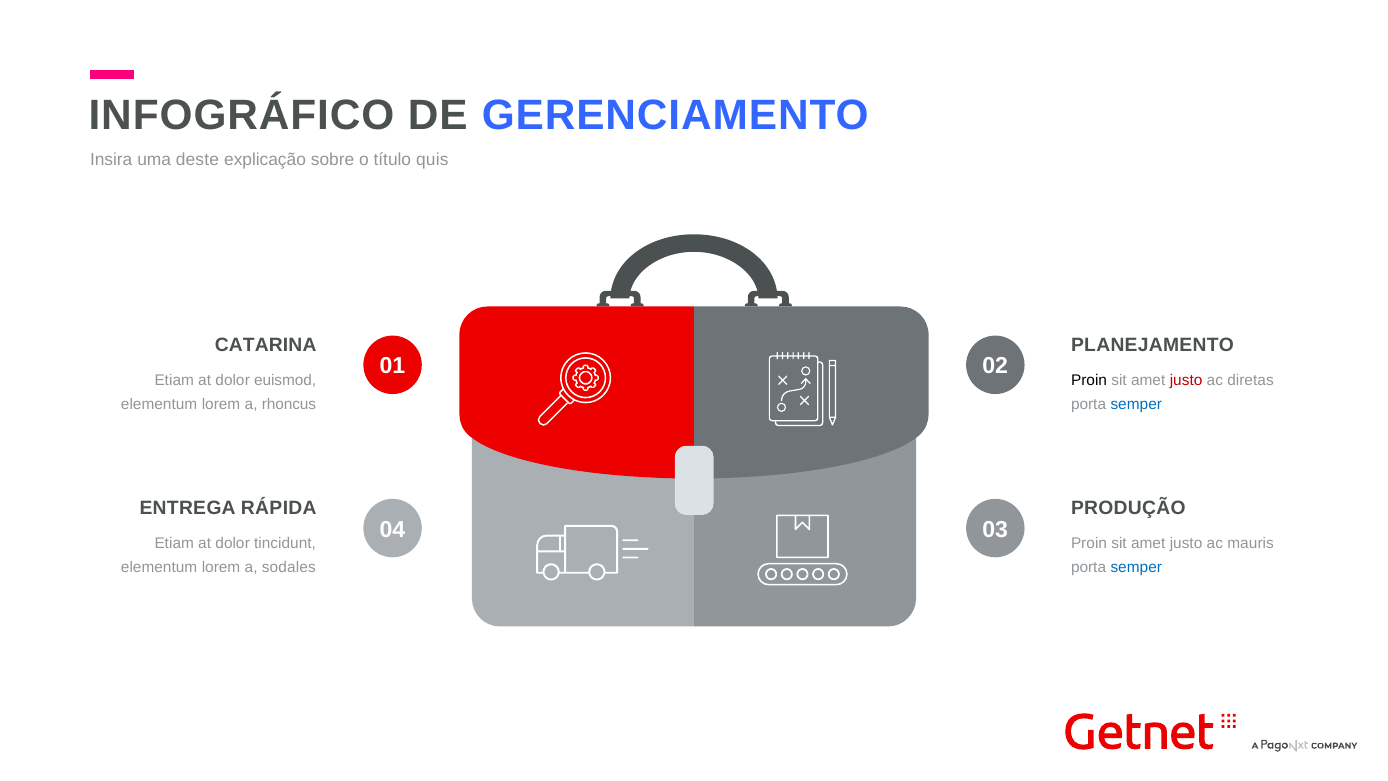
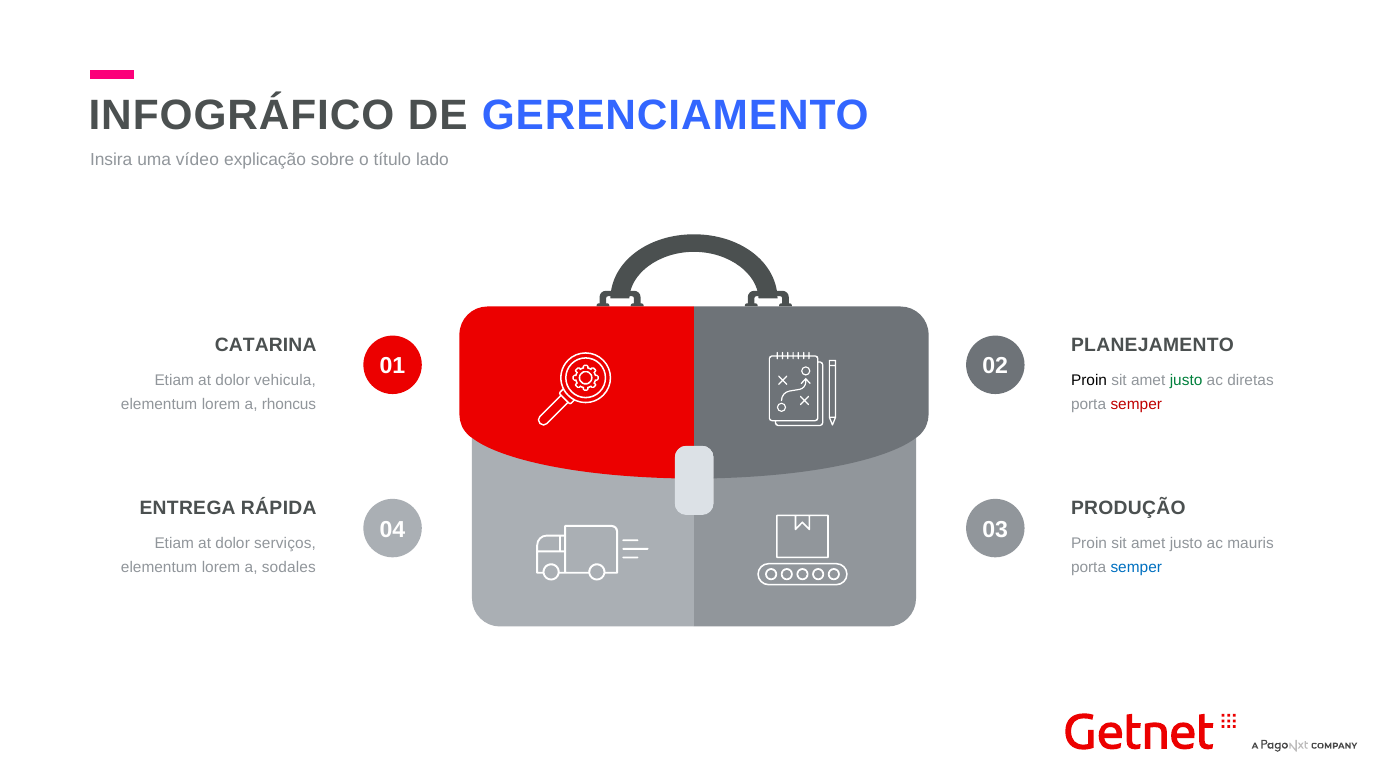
deste: deste -> vídeo
quis: quis -> lado
euismod: euismod -> vehicula
justo at (1186, 380) colour: red -> green
semper at (1136, 404) colour: blue -> red
tincidunt: tincidunt -> serviços
